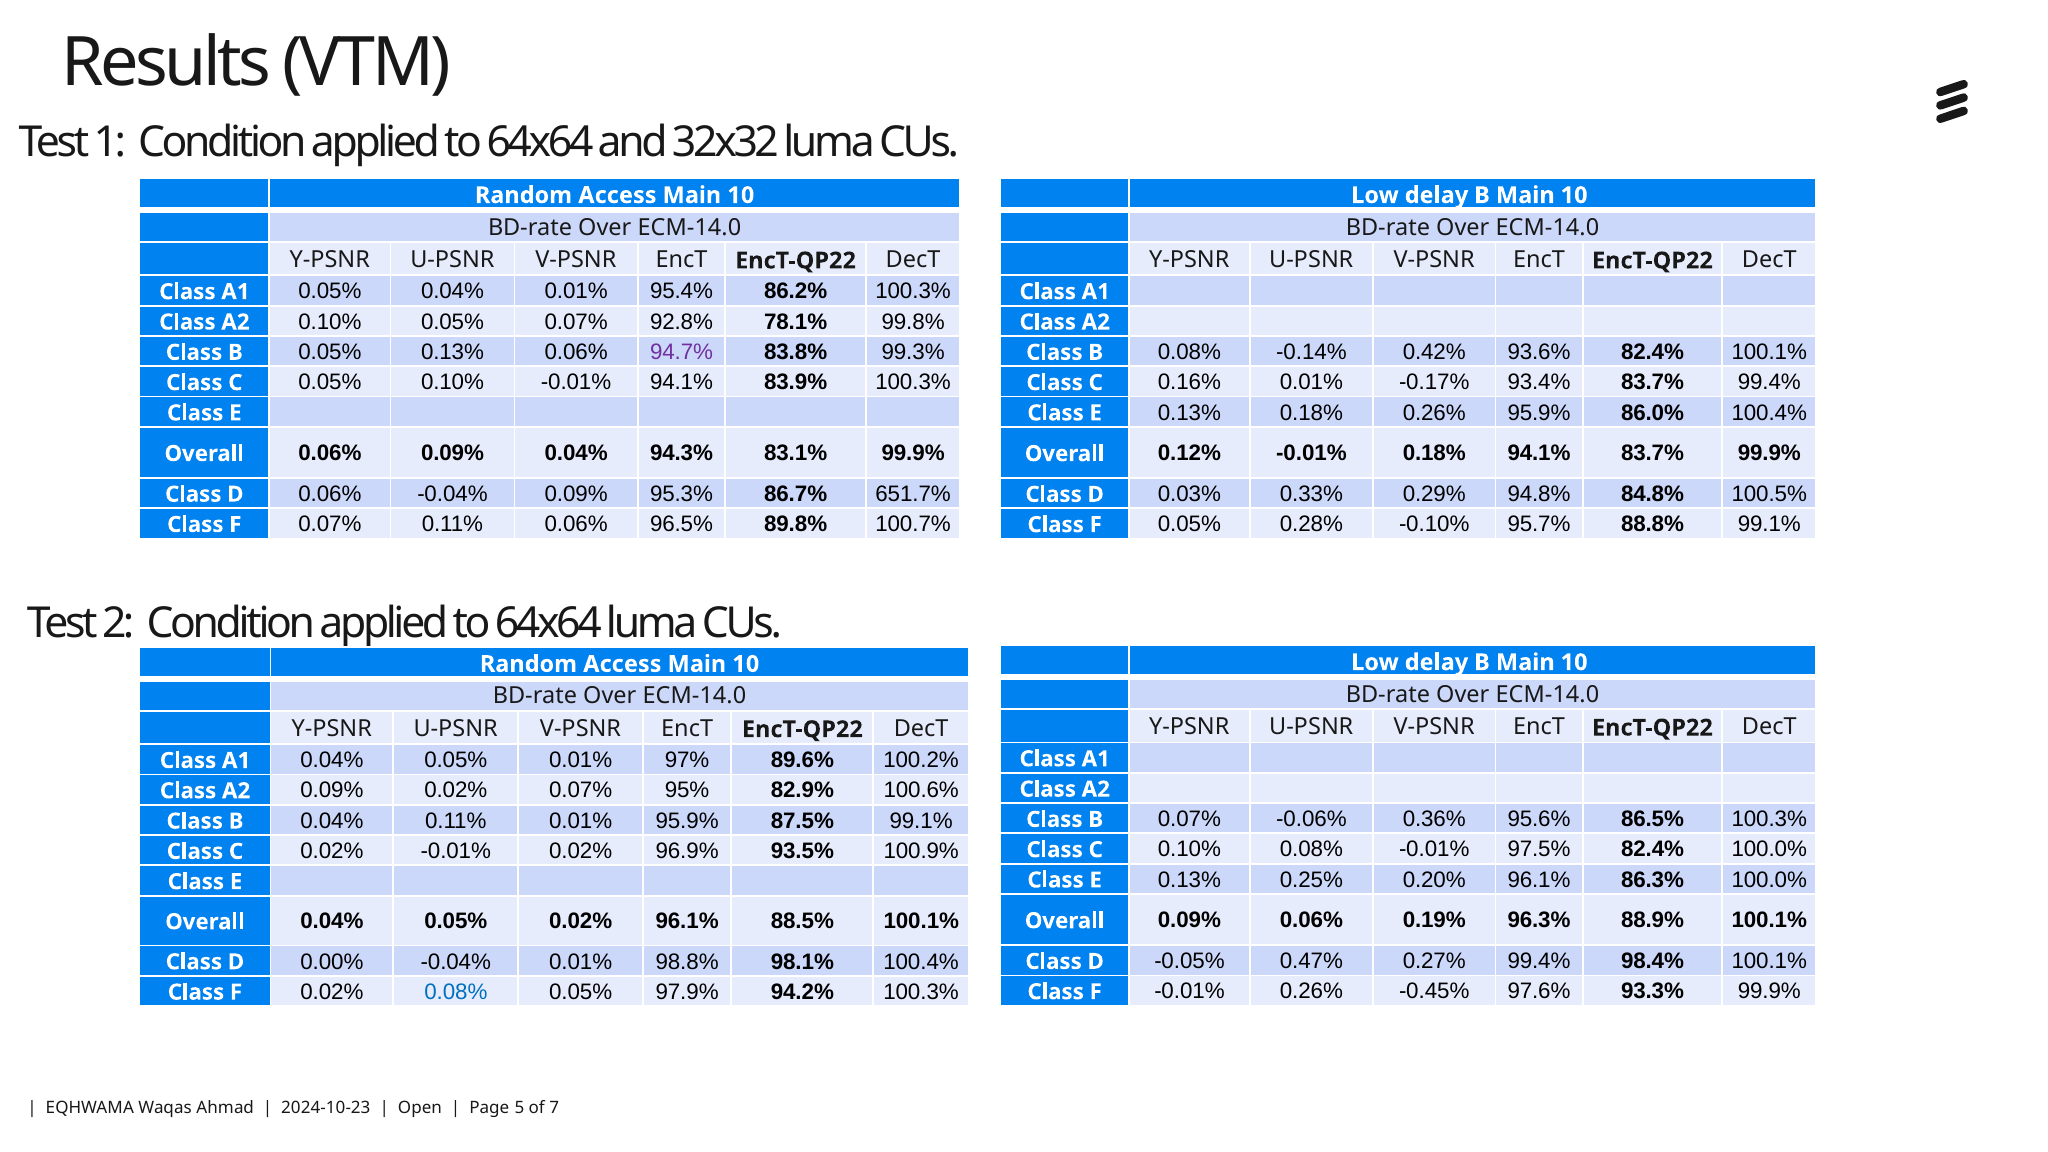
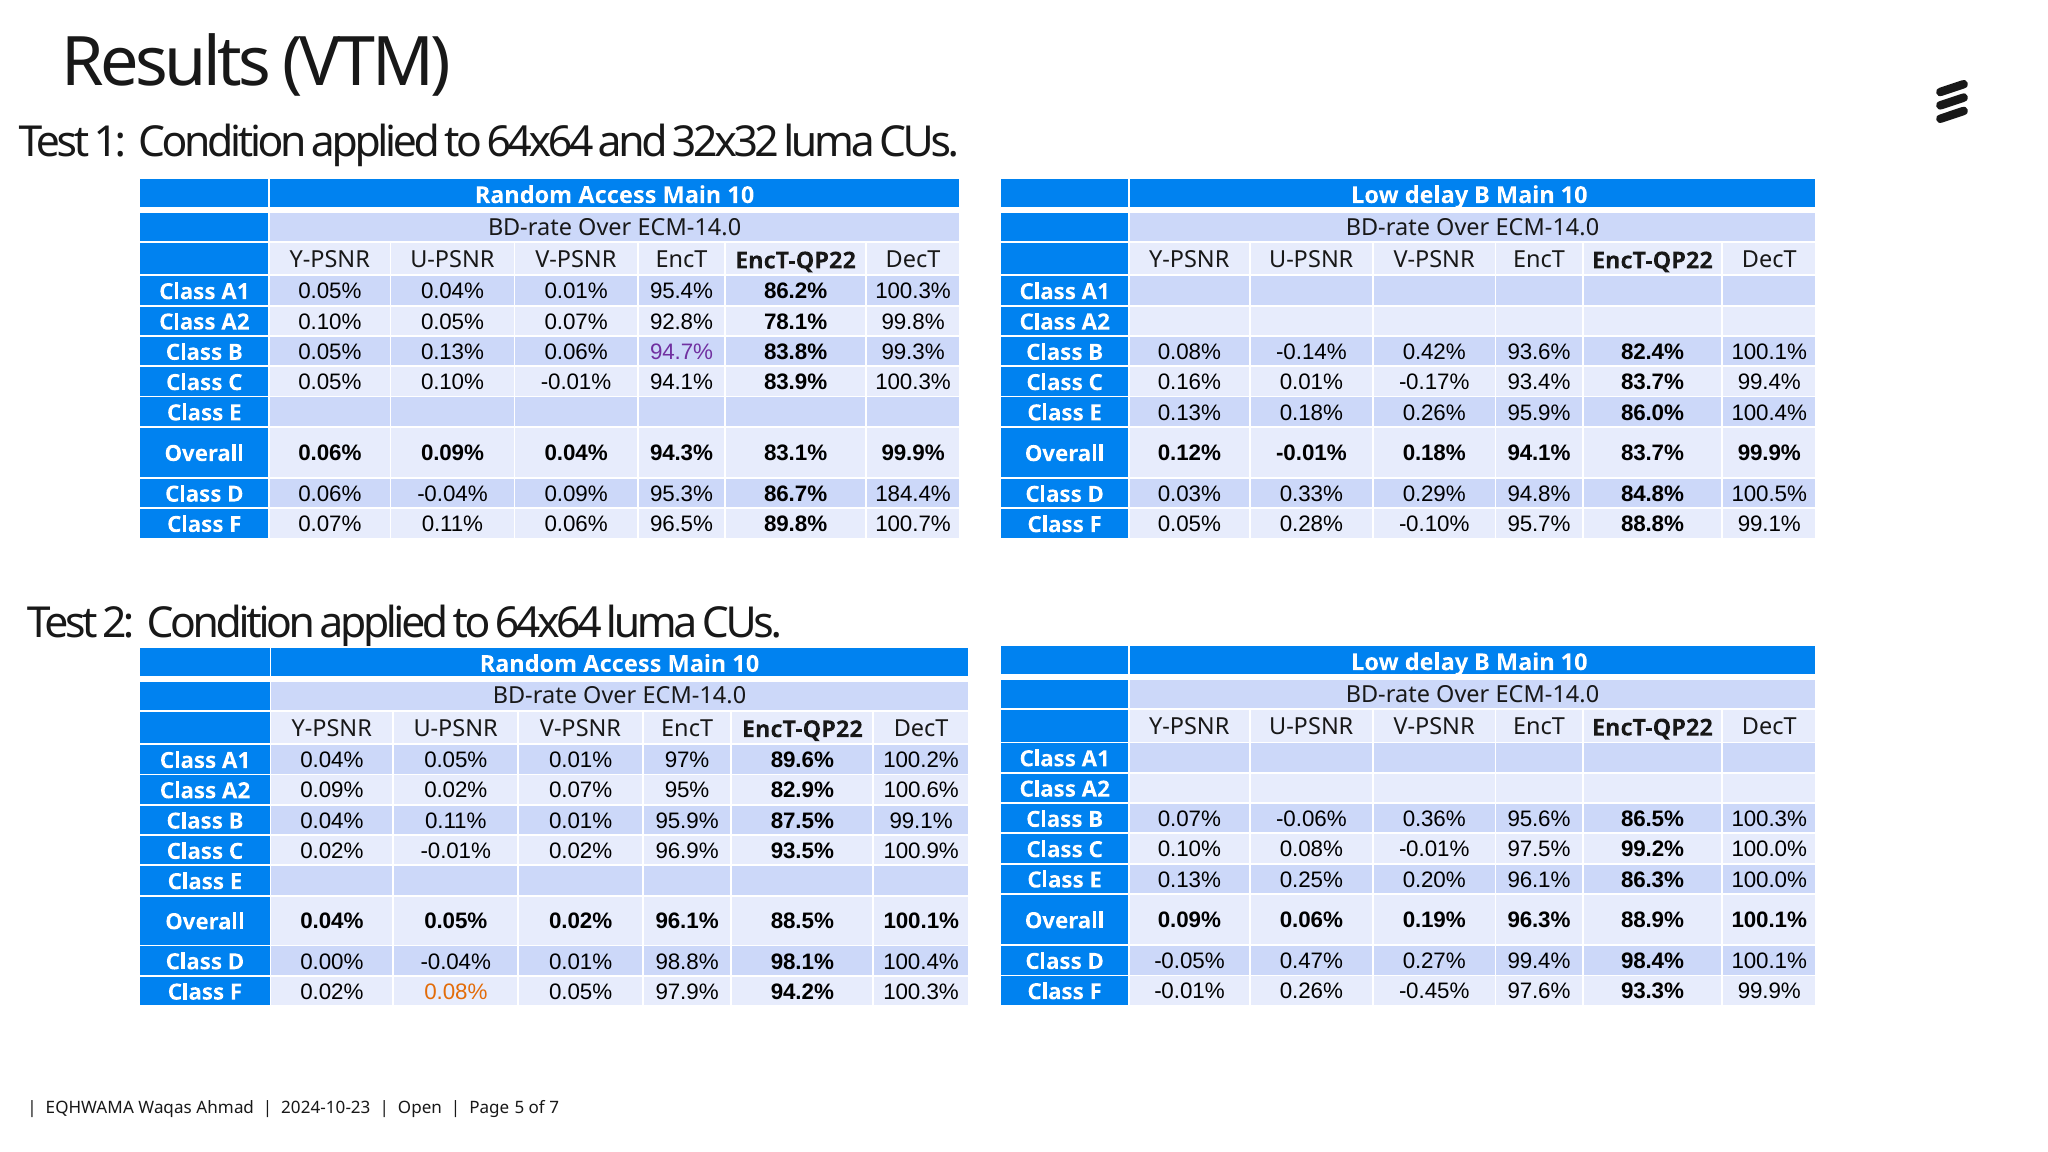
651.7%: 651.7% -> 184.4%
97.5% 82.4%: 82.4% -> 99.2%
0.08% at (456, 992) colour: blue -> orange
